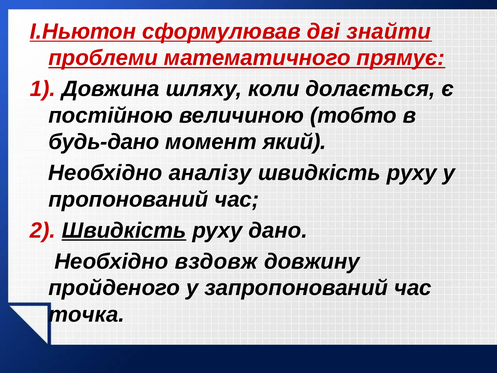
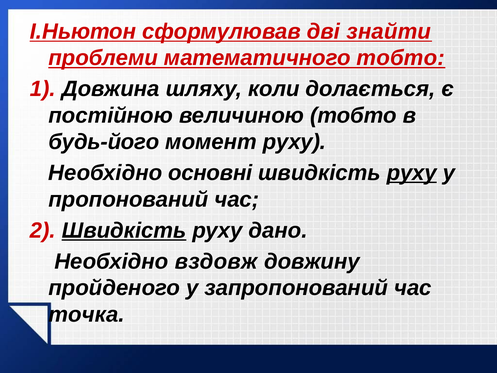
математичного прямує: прямує -> тобто
будь-дано: будь-дано -> будь-його
момент який: який -> руху
аналізу: аналізу -> основні
руху at (412, 173) underline: none -> present
